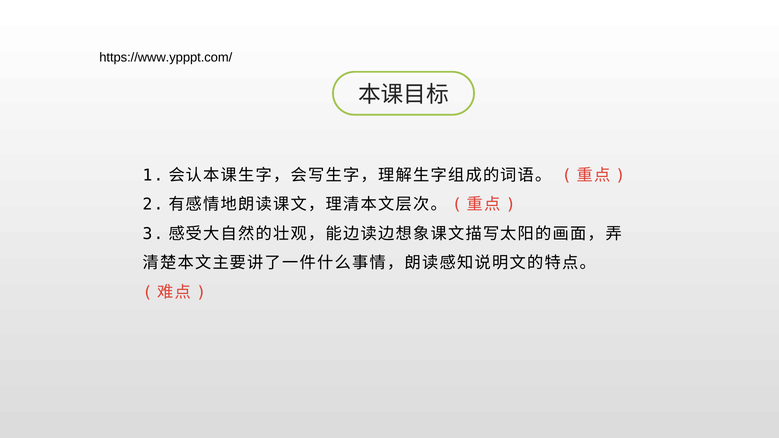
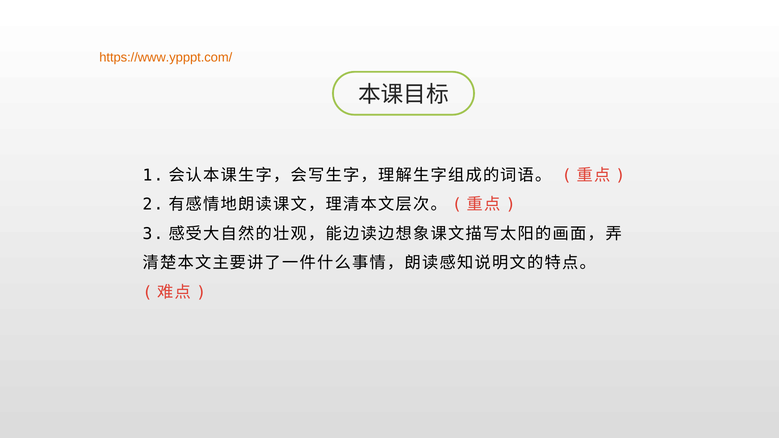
https://www.ypppt.com/ colour: black -> orange
